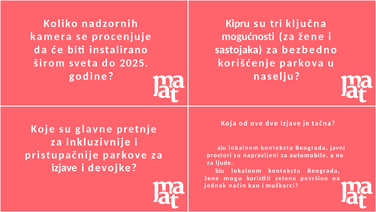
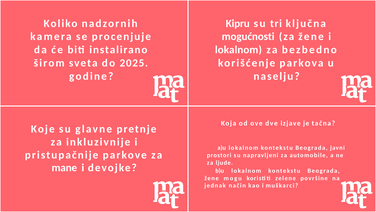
sastojaka at (238, 50): sastojaka -> lokalnom
izjave at (64, 167): izjave -> mane
